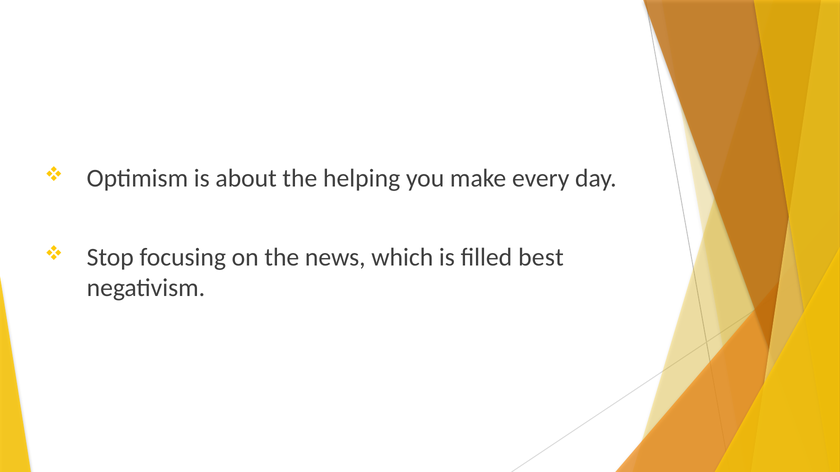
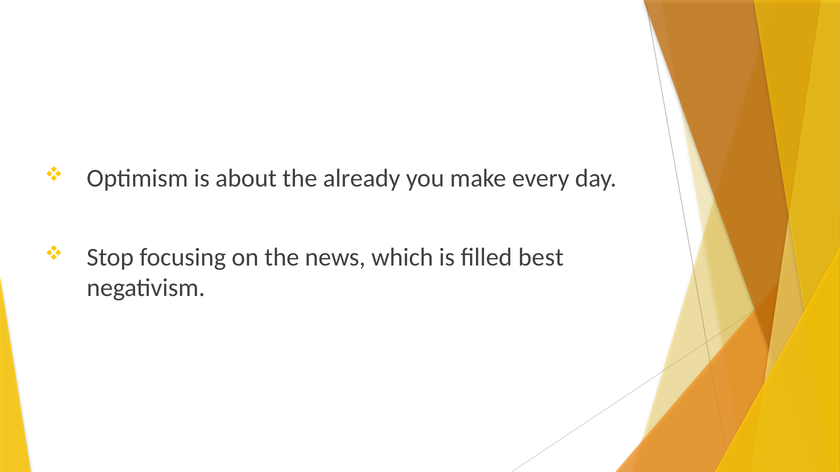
helping: helping -> already
